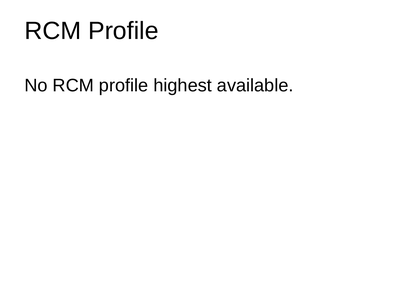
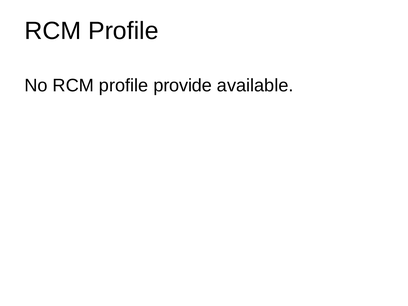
highest: highest -> provide
